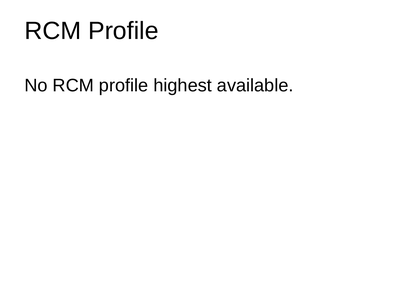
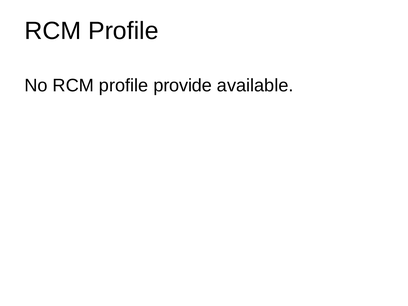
highest: highest -> provide
